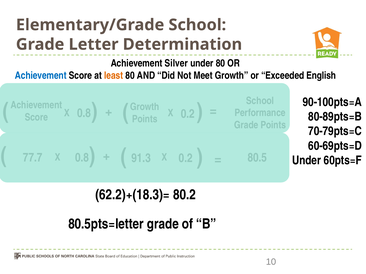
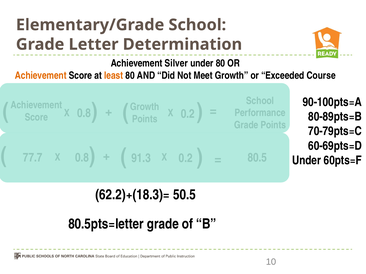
Achievement at (41, 76) colour: blue -> orange
English: English -> Course
80.2: 80.2 -> 50.5
